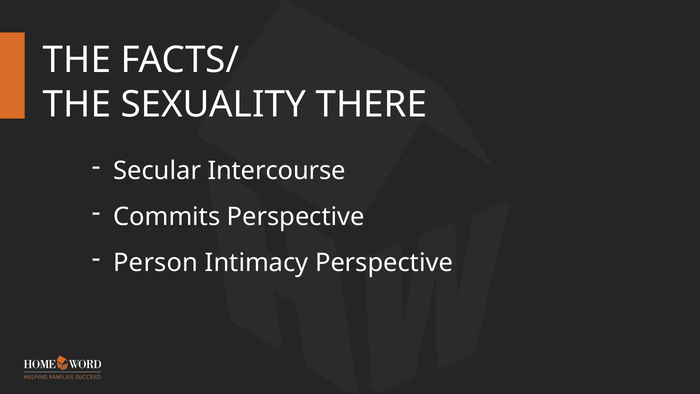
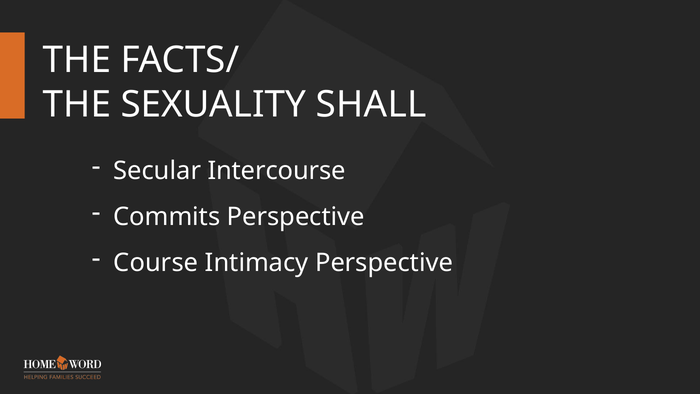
THERE: THERE -> SHALL
Person: Person -> Course
